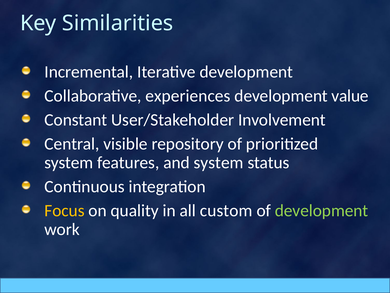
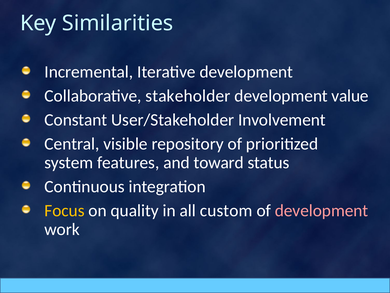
experiences: experiences -> stakeholder
and system: system -> toward
development at (322, 210) colour: light green -> pink
